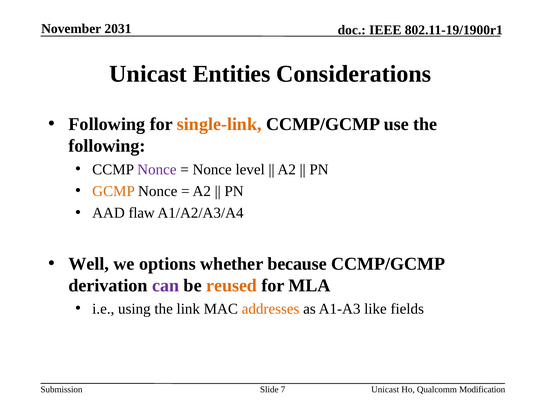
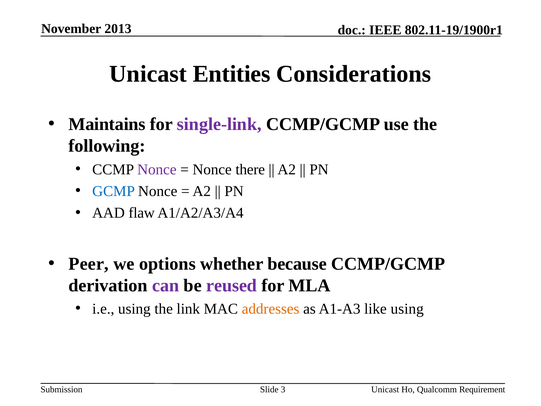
2031: 2031 -> 2013
Following at (107, 124): Following -> Maintains
single-link colour: orange -> purple
level: level -> there
GCMP colour: orange -> blue
Well: Well -> Peer
reused colour: orange -> purple
like fields: fields -> using
7: 7 -> 3
Modification: Modification -> Requirement
